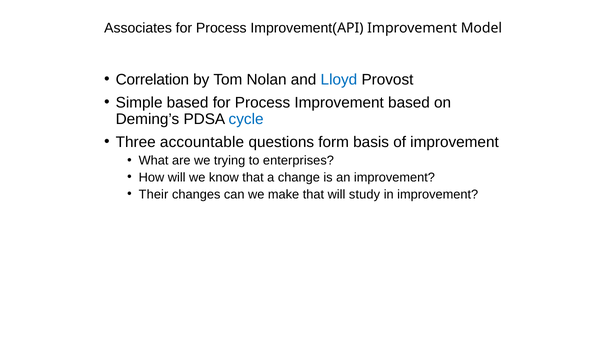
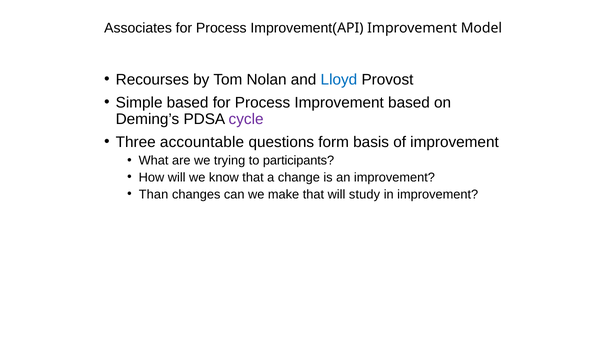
Correlation: Correlation -> Recourses
cycle colour: blue -> purple
enterprises: enterprises -> participants
Their: Their -> Than
